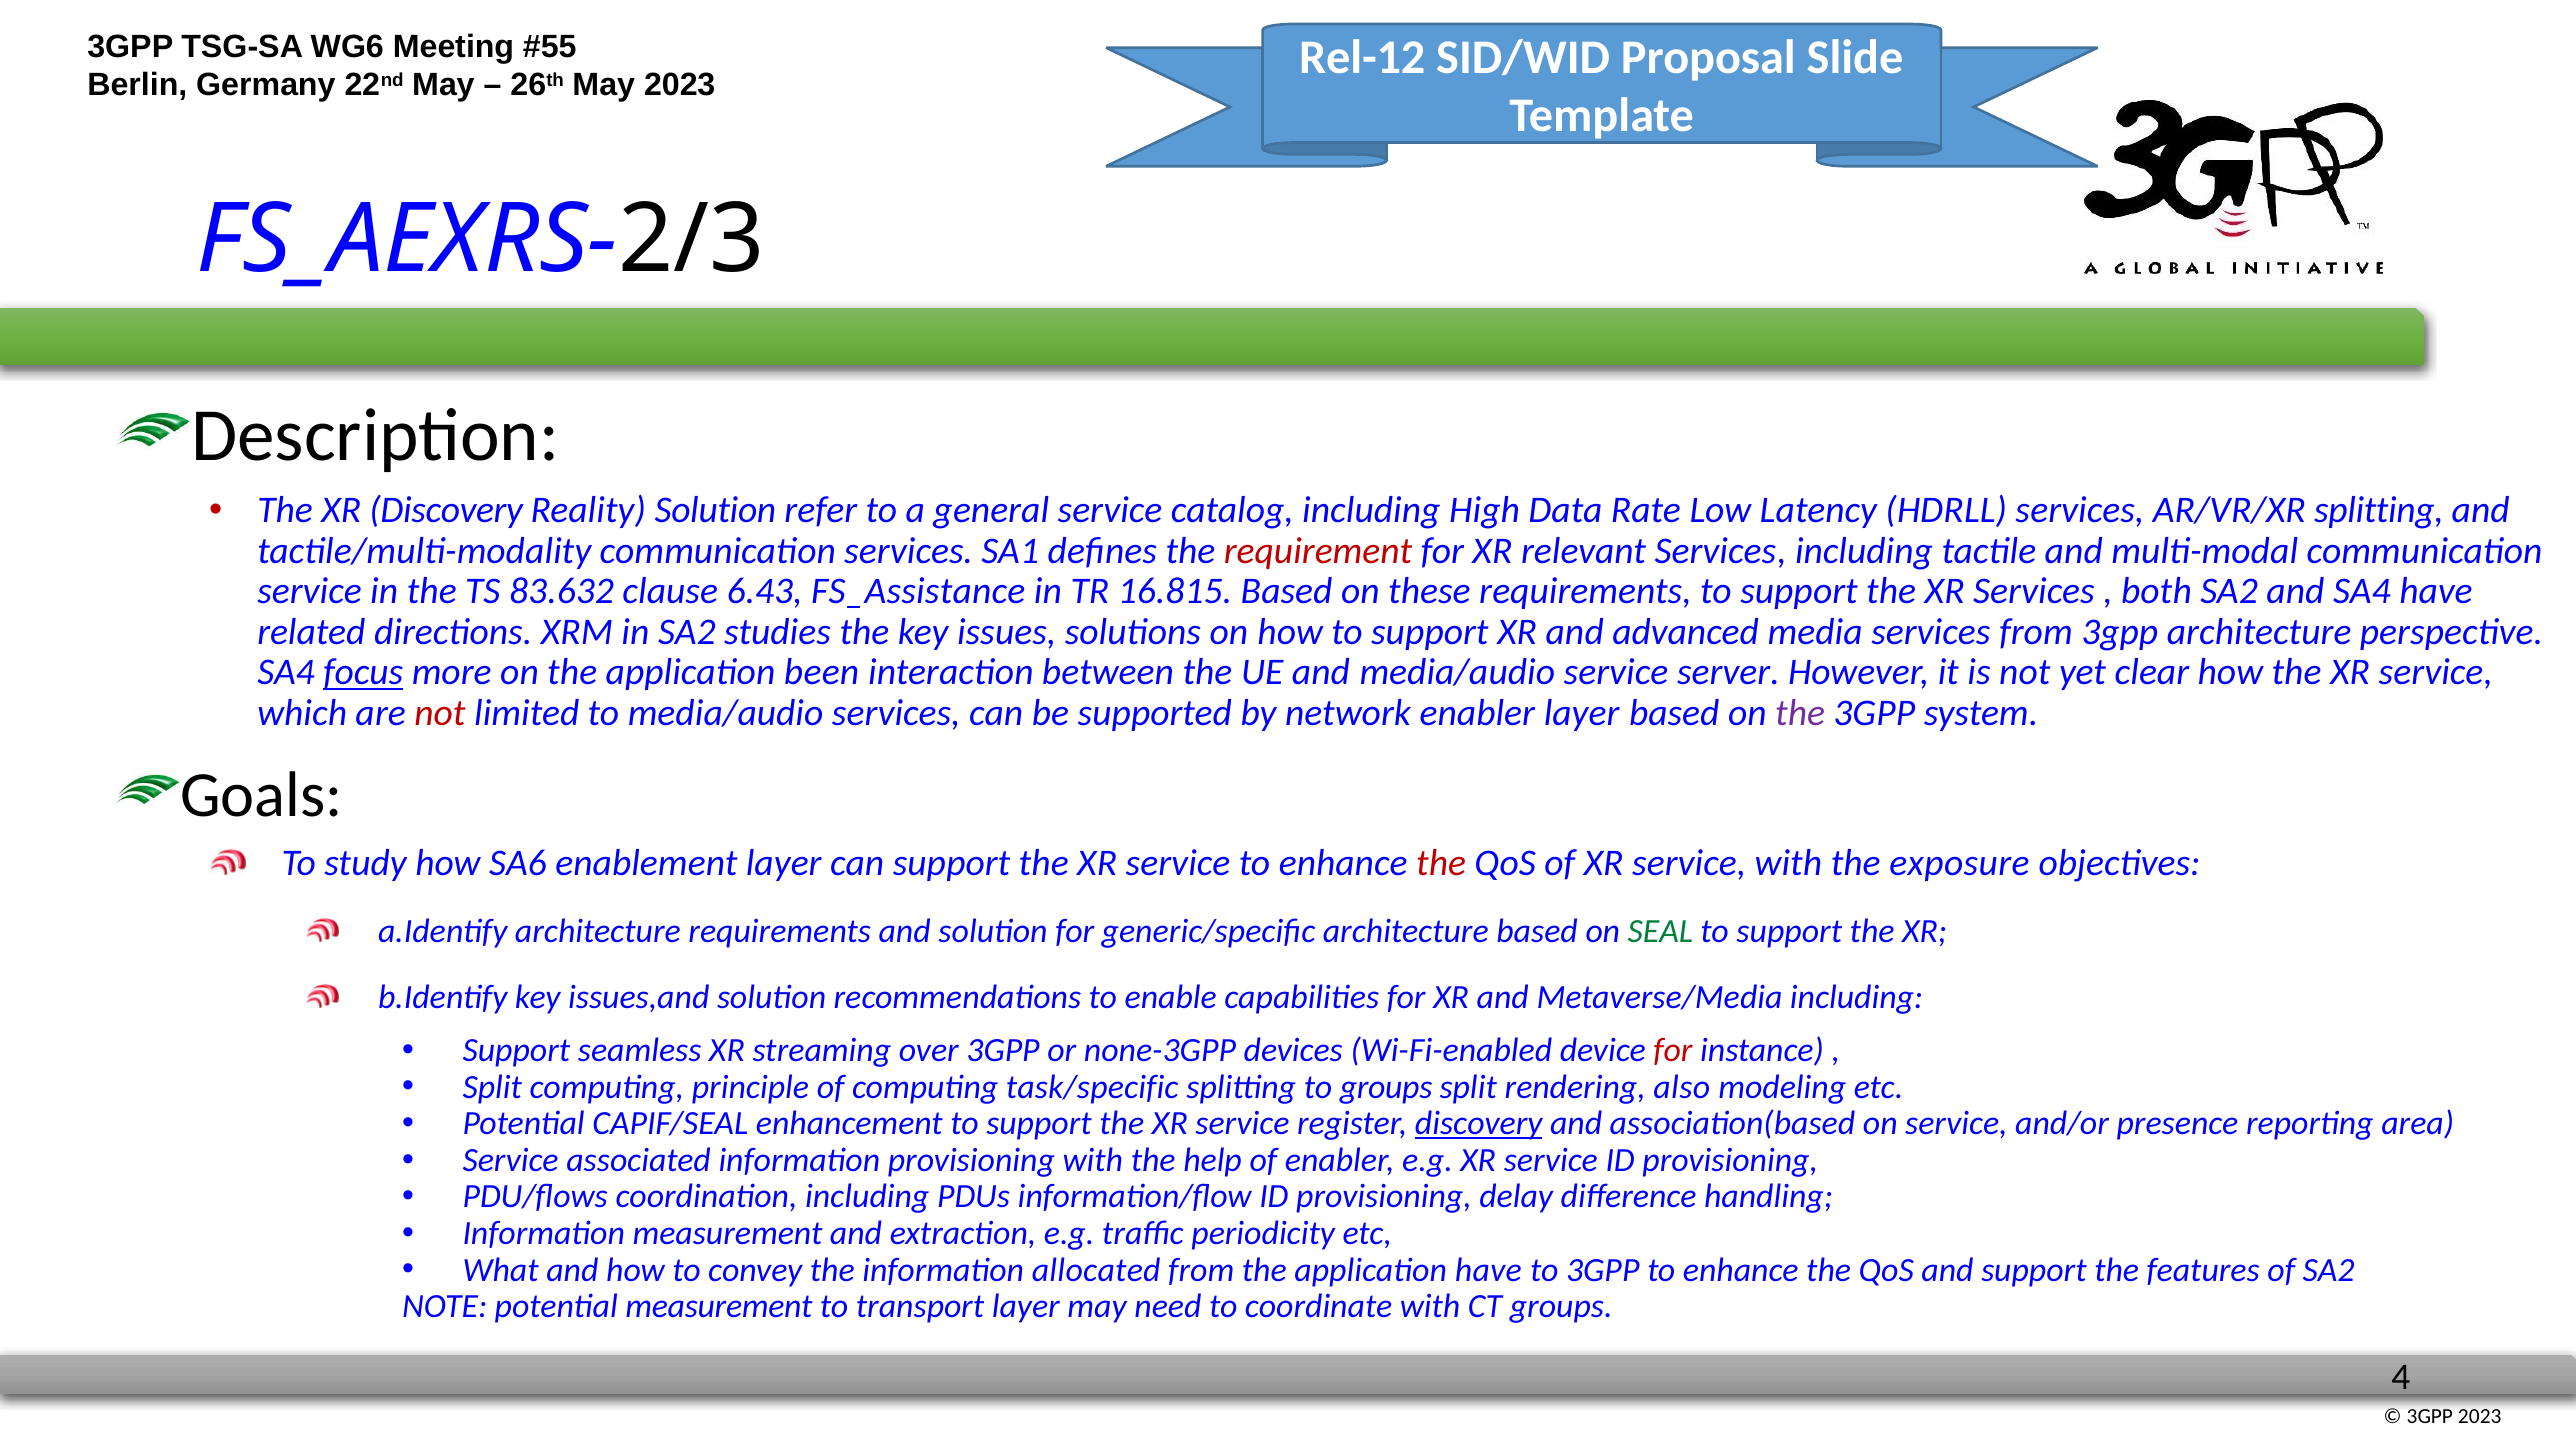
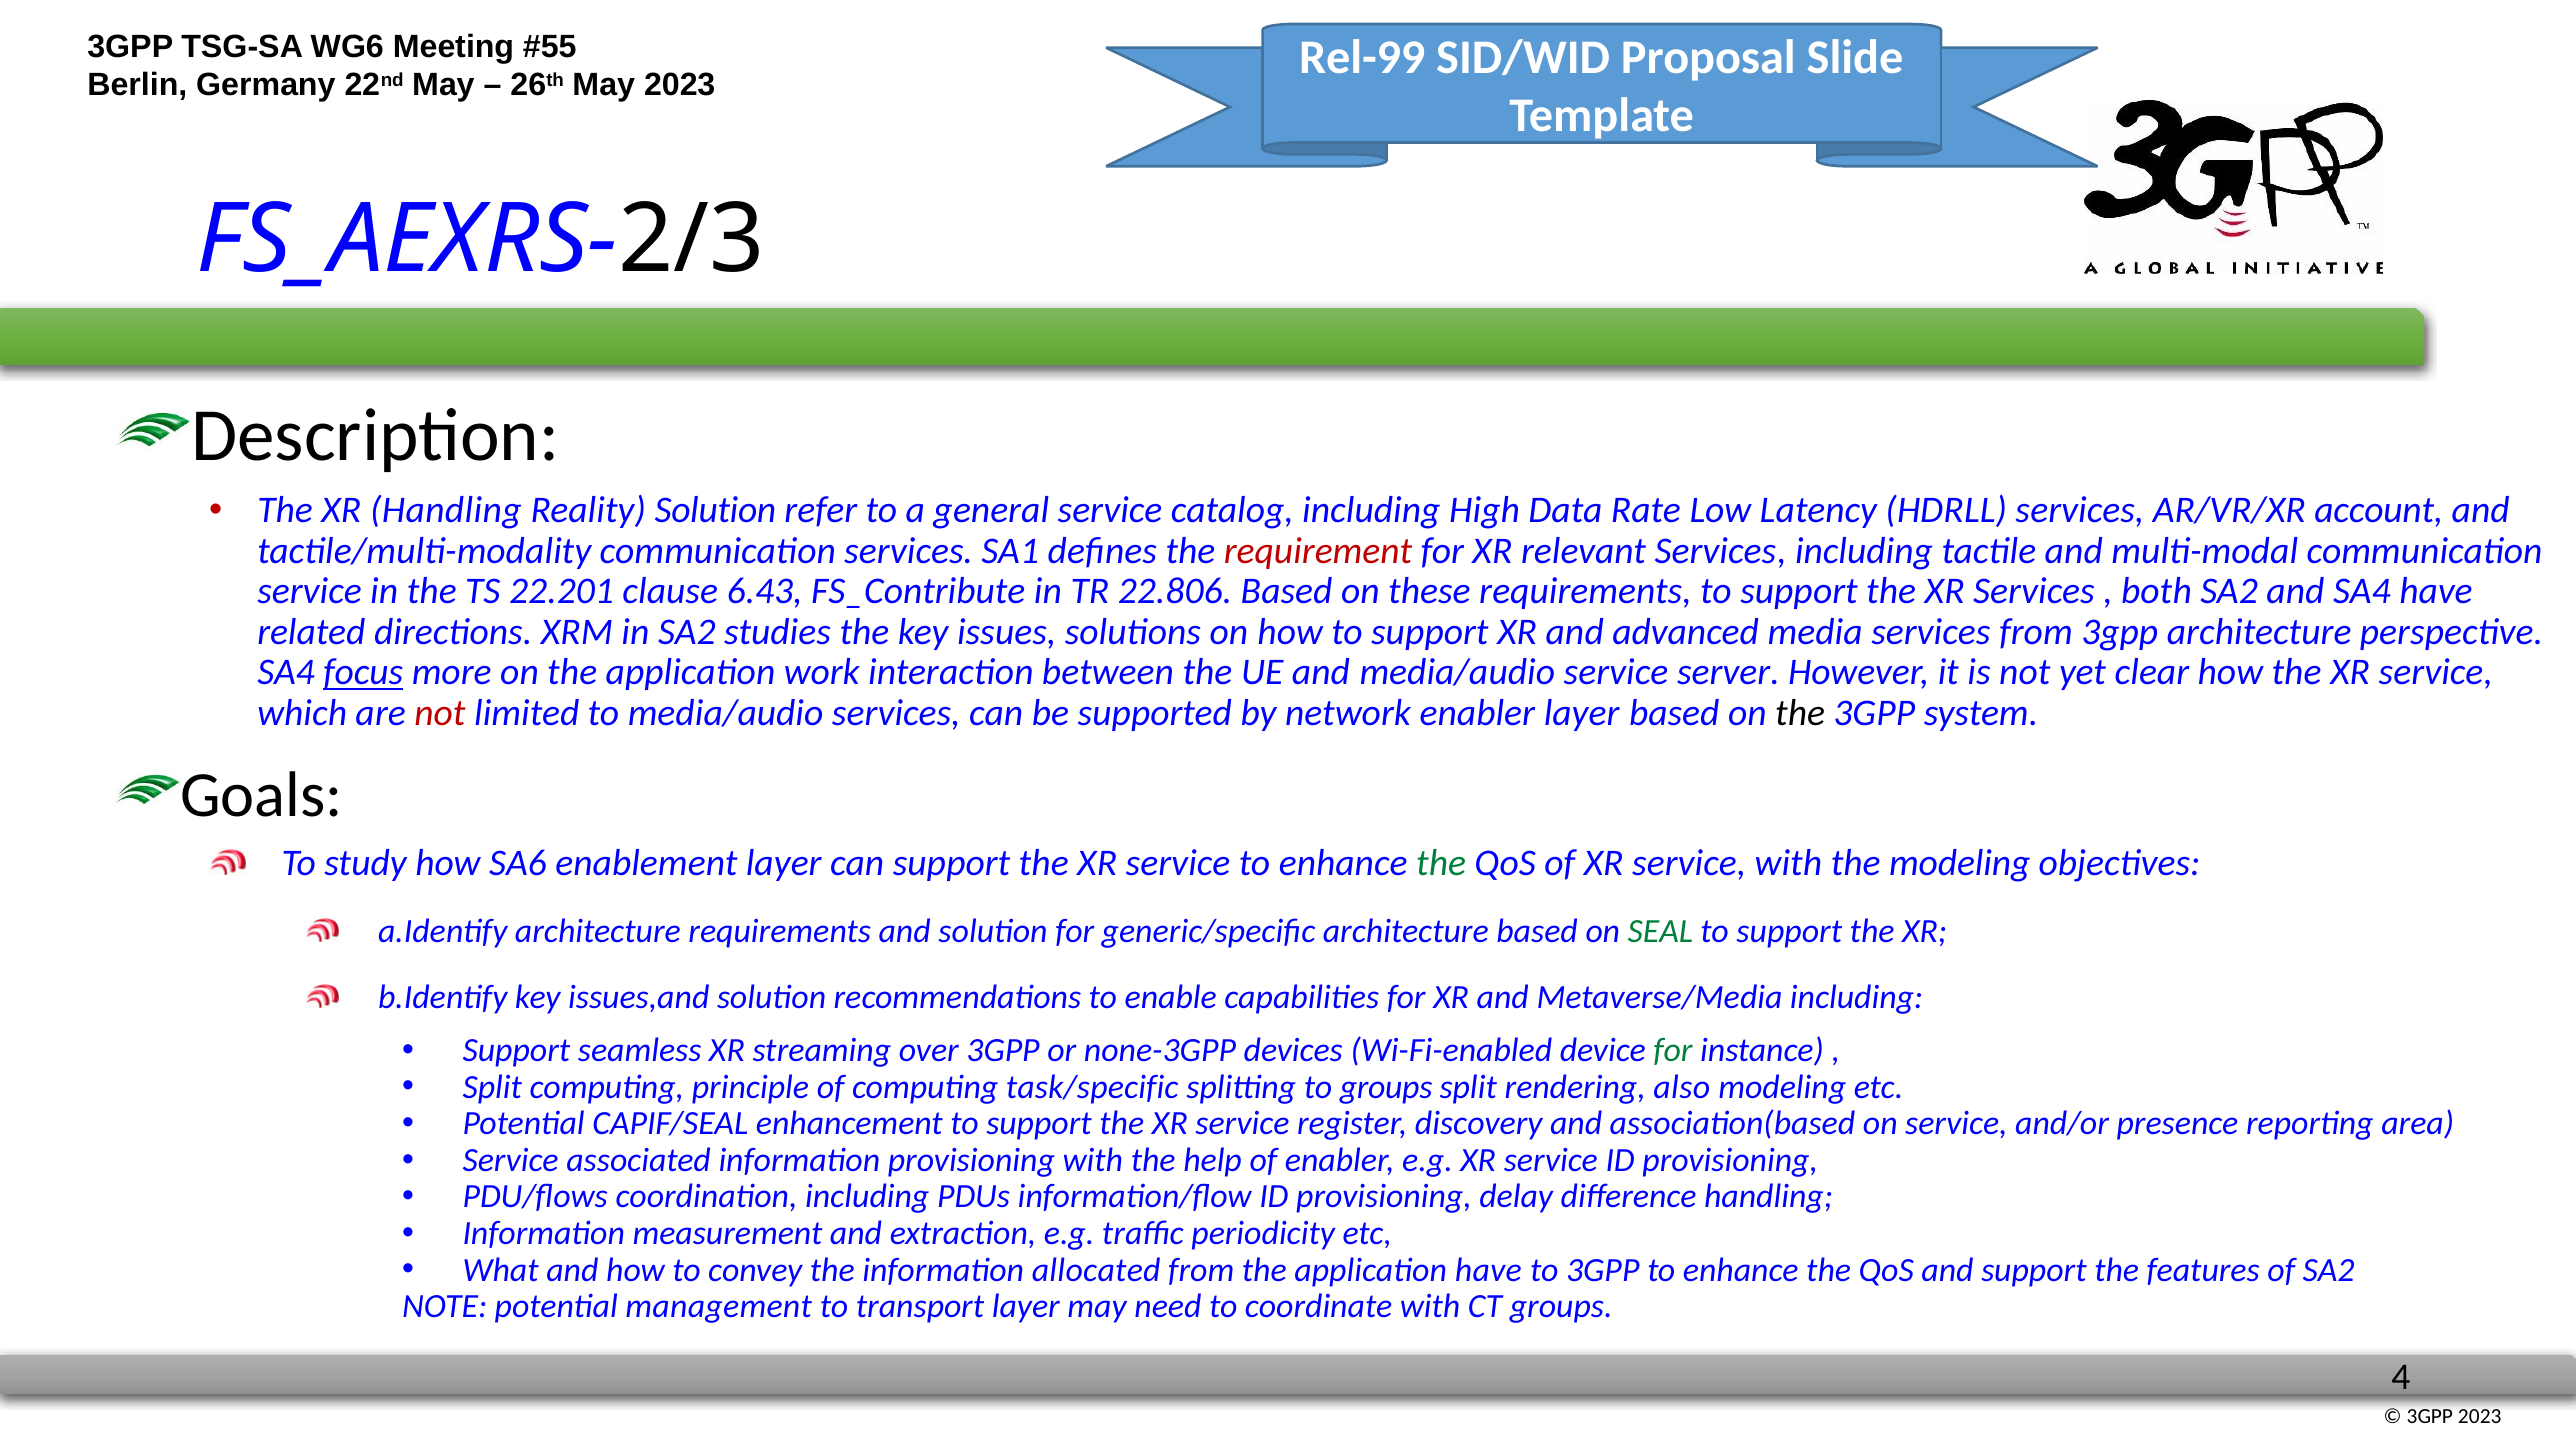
Rel-12: Rel-12 -> Rel-99
XR Discovery: Discovery -> Handling
AR/VR/XR splitting: splitting -> account
83.632: 83.632 -> 22.201
FS_Assistance: FS_Assistance -> FS_Contribute
16.815: 16.815 -> 22.806
been: been -> work
the at (1800, 713) colour: purple -> black
the at (1441, 863) colour: red -> green
the exposure: exposure -> modeling
for at (1673, 1050) colour: red -> green
discovery at (1479, 1124) underline: present -> none
potential measurement: measurement -> management
